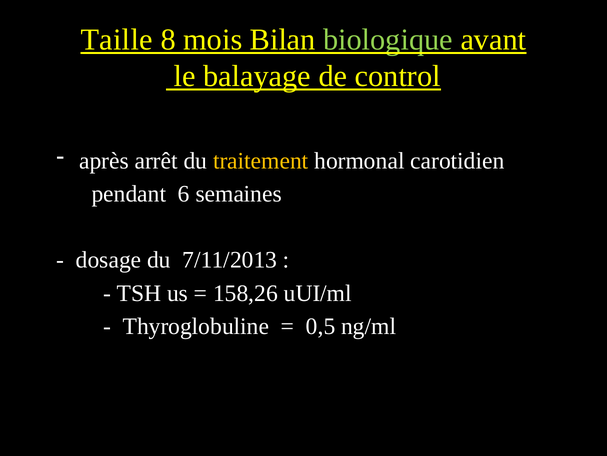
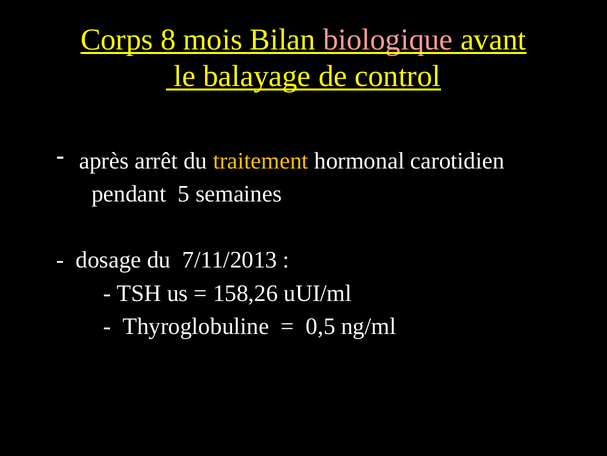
Taille: Taille -> Corps
biologique colour: light green -> pink
6: 6 -> 5
